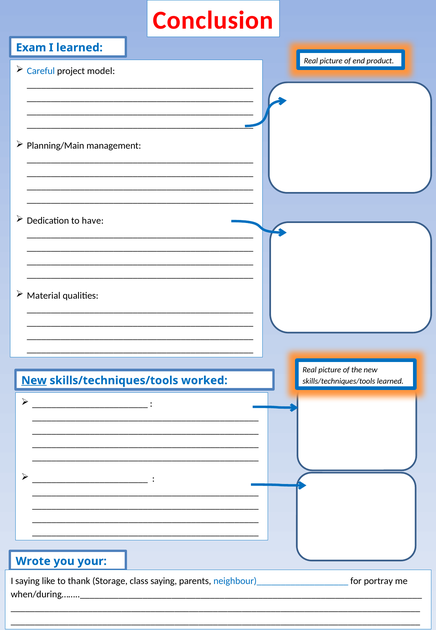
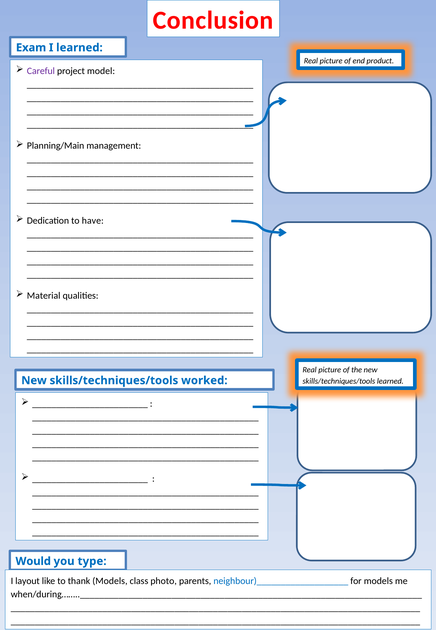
Careful colour: blue -> purple
New at (34, 380) underline: present -> none
Wrote: Wrote -> Would
your: your -> type
I saying: saying -> layout
thank Storage: Storage -> Models
class saying: saying -> photo
for portray: portray -> models
